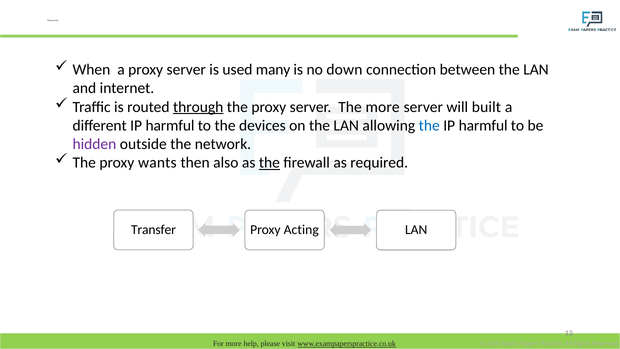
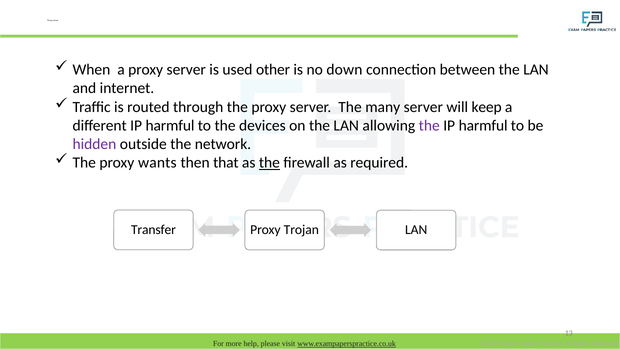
many: many -> other
through underline: present -> none
The more: more -> many
built: built -> keep
the at (429, 125) colour: blue -> purple
also: also -> that
Acting: Acting -> Trojan
